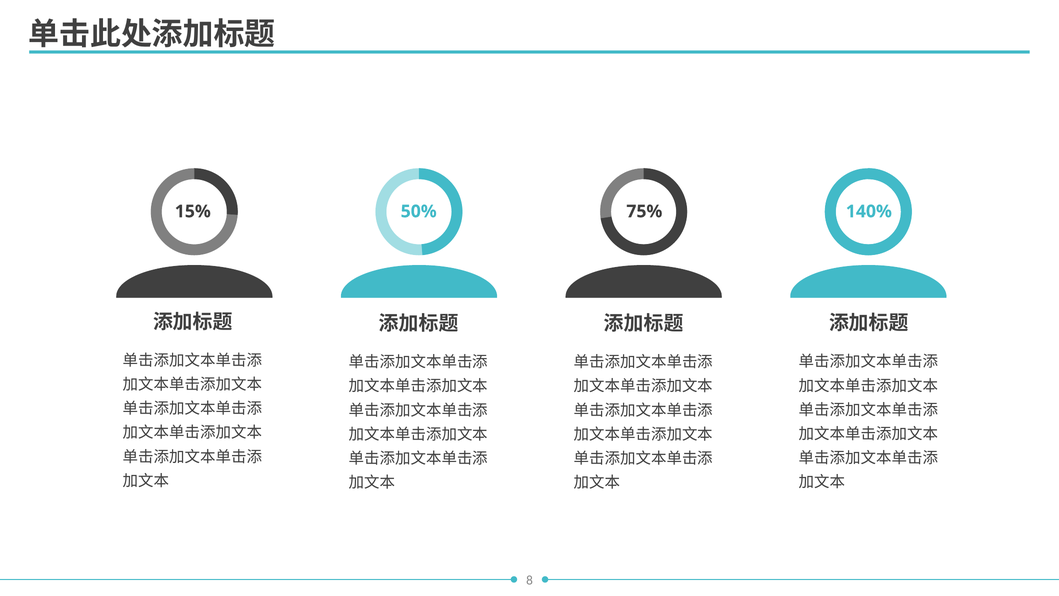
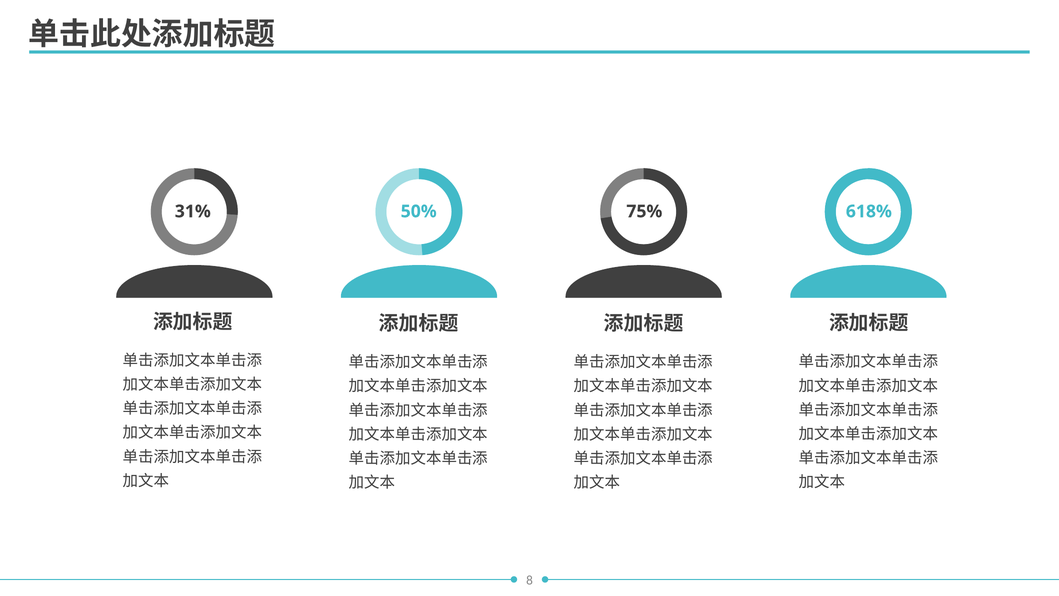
15%: 15% -> 31%
140%: 140% -> 618%
